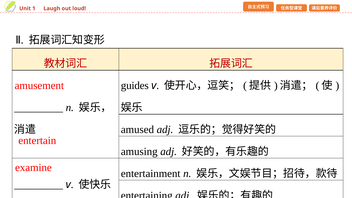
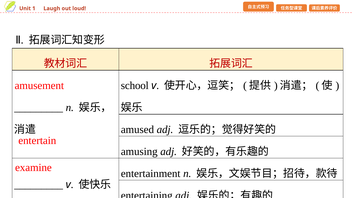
guides: guides -> school
